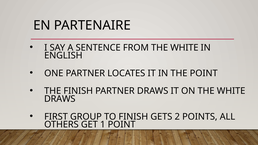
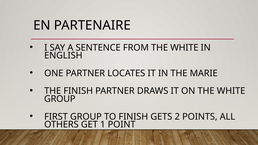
THE POINT: POINT -> MARIE
DRAWS at (60, 99): DRAWS -> GROUP
